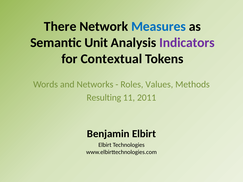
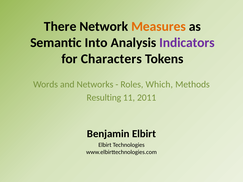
Measures colour: blue -> orange
Unit: Unit -> Into
Contextual: Contextual -> Characters
Values: Values -> Which
